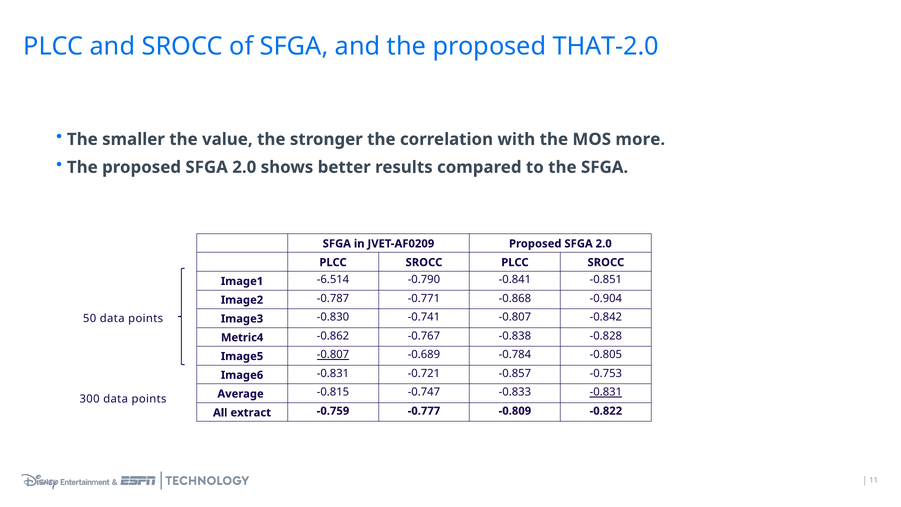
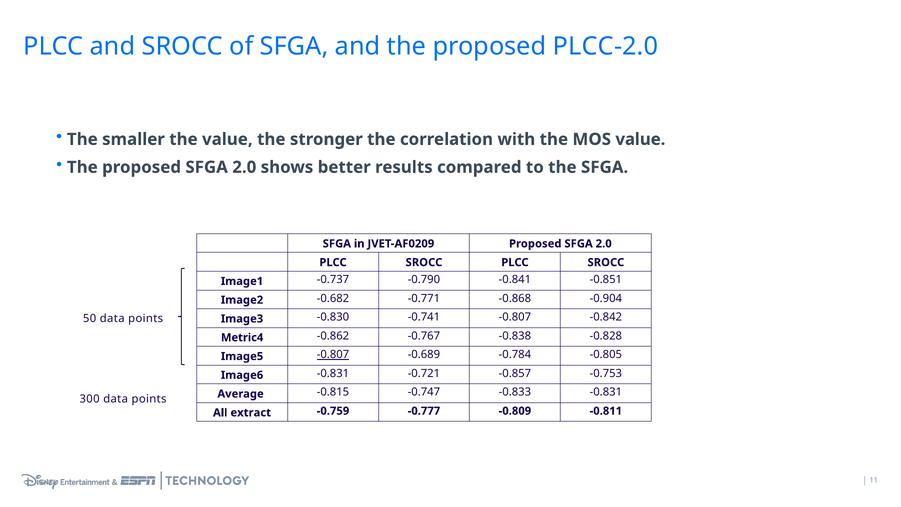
THAT-2.0: THAT-2.0 -> PLCC-2.0
MOS more: more -> value
-6.514: -6.514 -> -0.737
-0.787: -0.787 -> -0.682
-0.831 at (606, 392) underline: present -> none
-0.822: -0.822 -> -0.811
